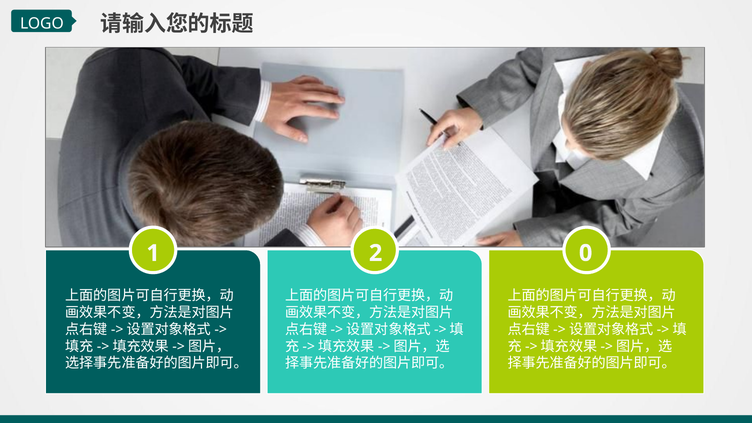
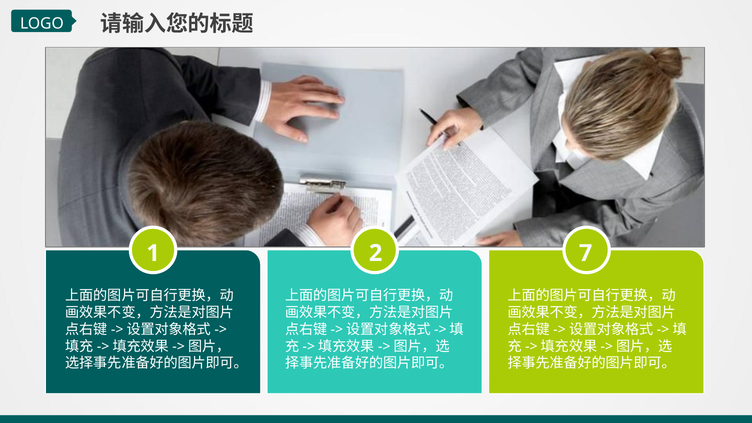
0: 0 -> 7
